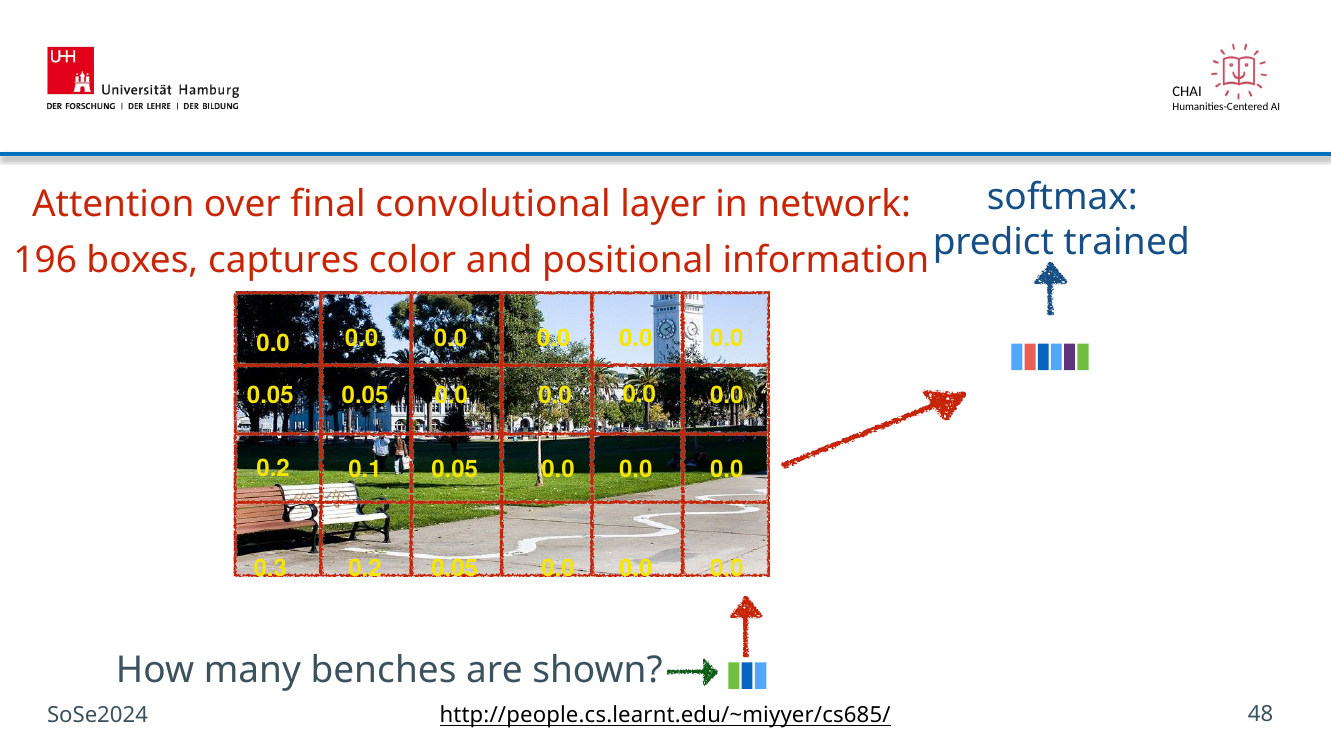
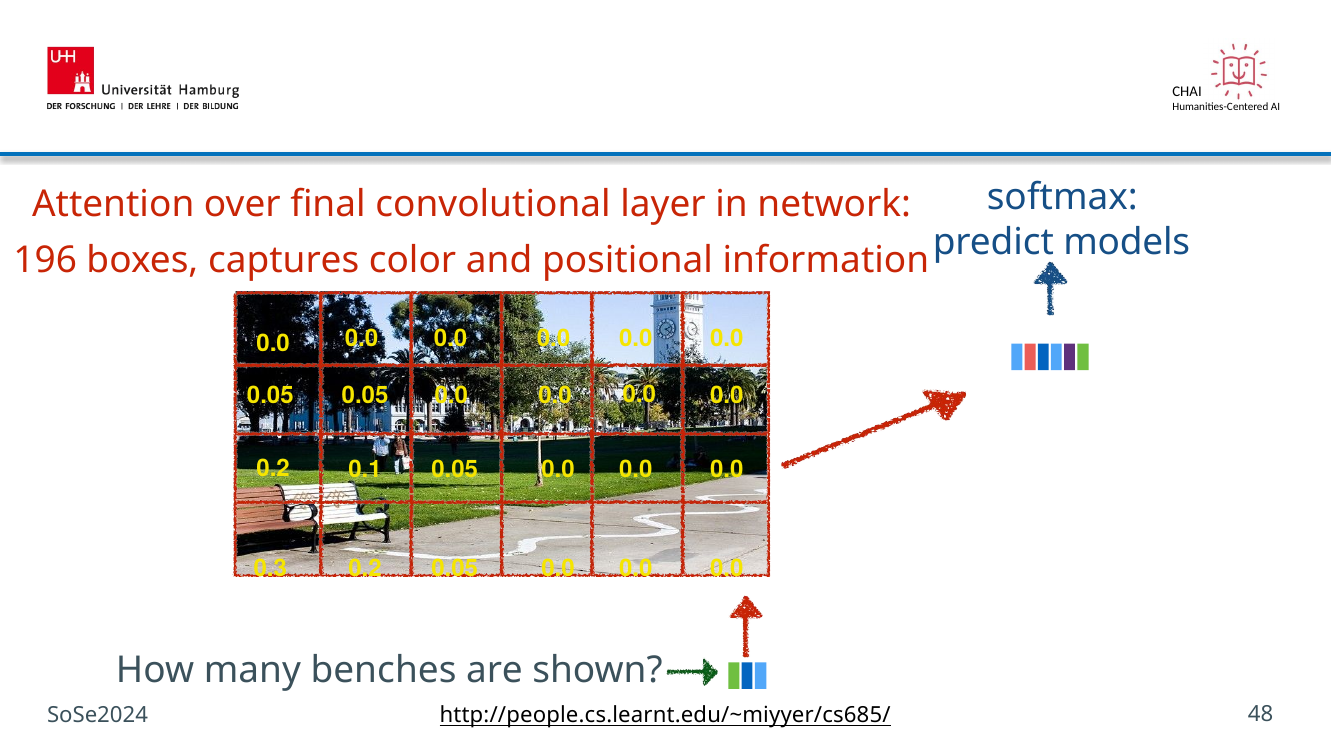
trained: trained -> models
